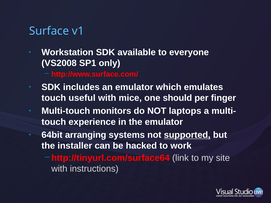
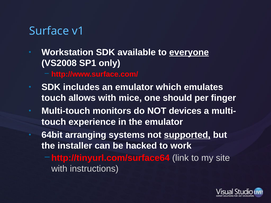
everyone underline: none -> present
useful: useful -> allows
laptops: laptops -> devices
